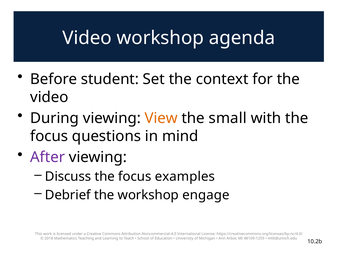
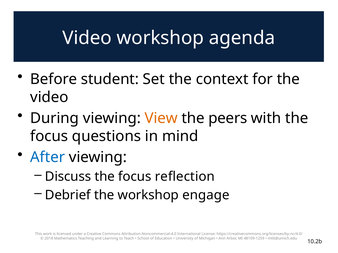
small: small -> peers
After colour: purple -> blue
examples: examples -> reflection
